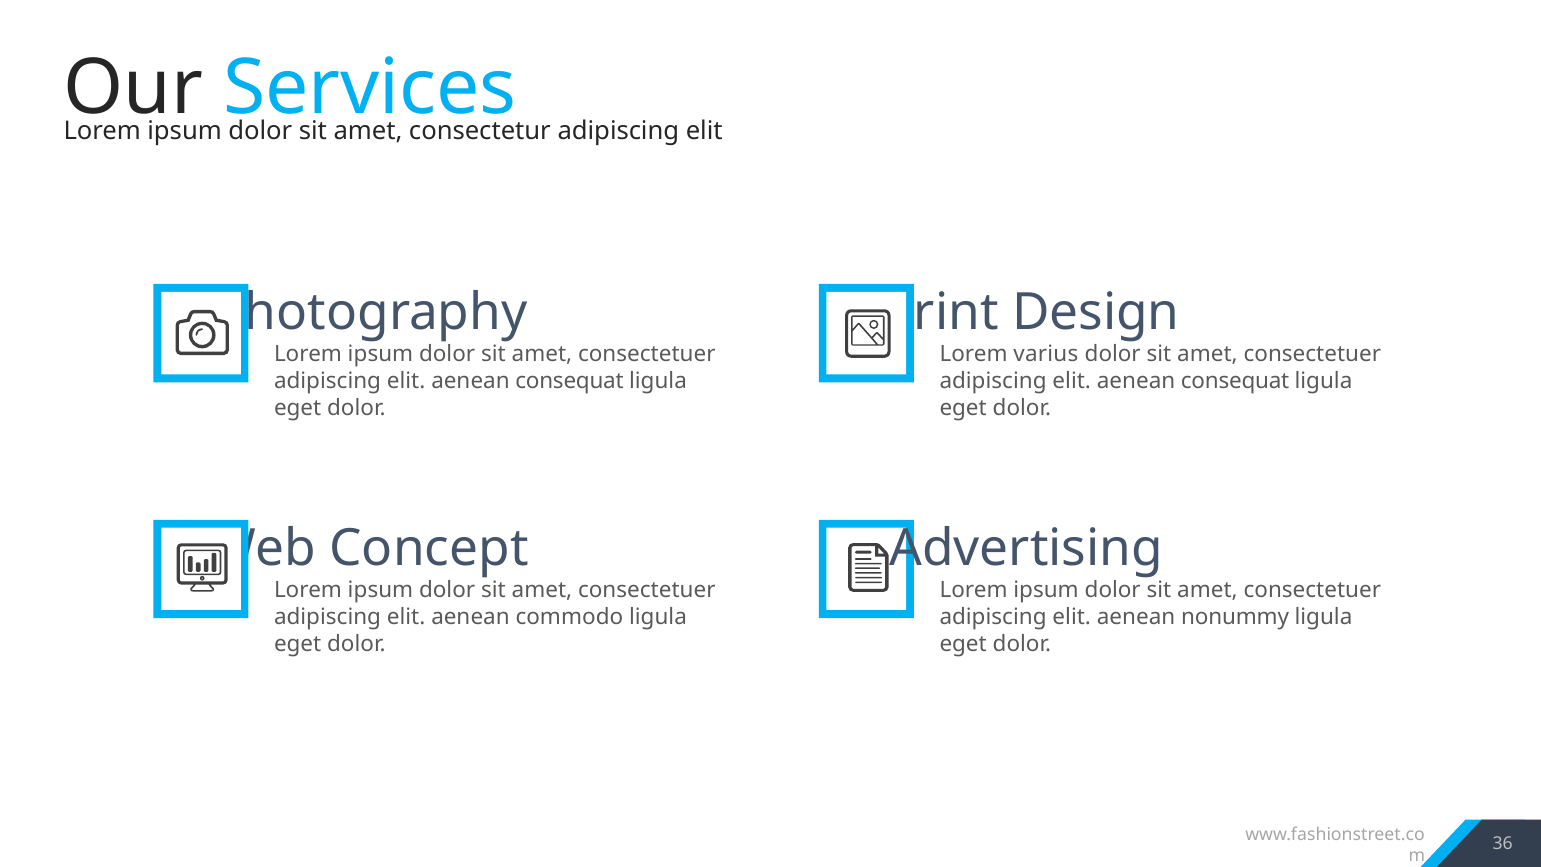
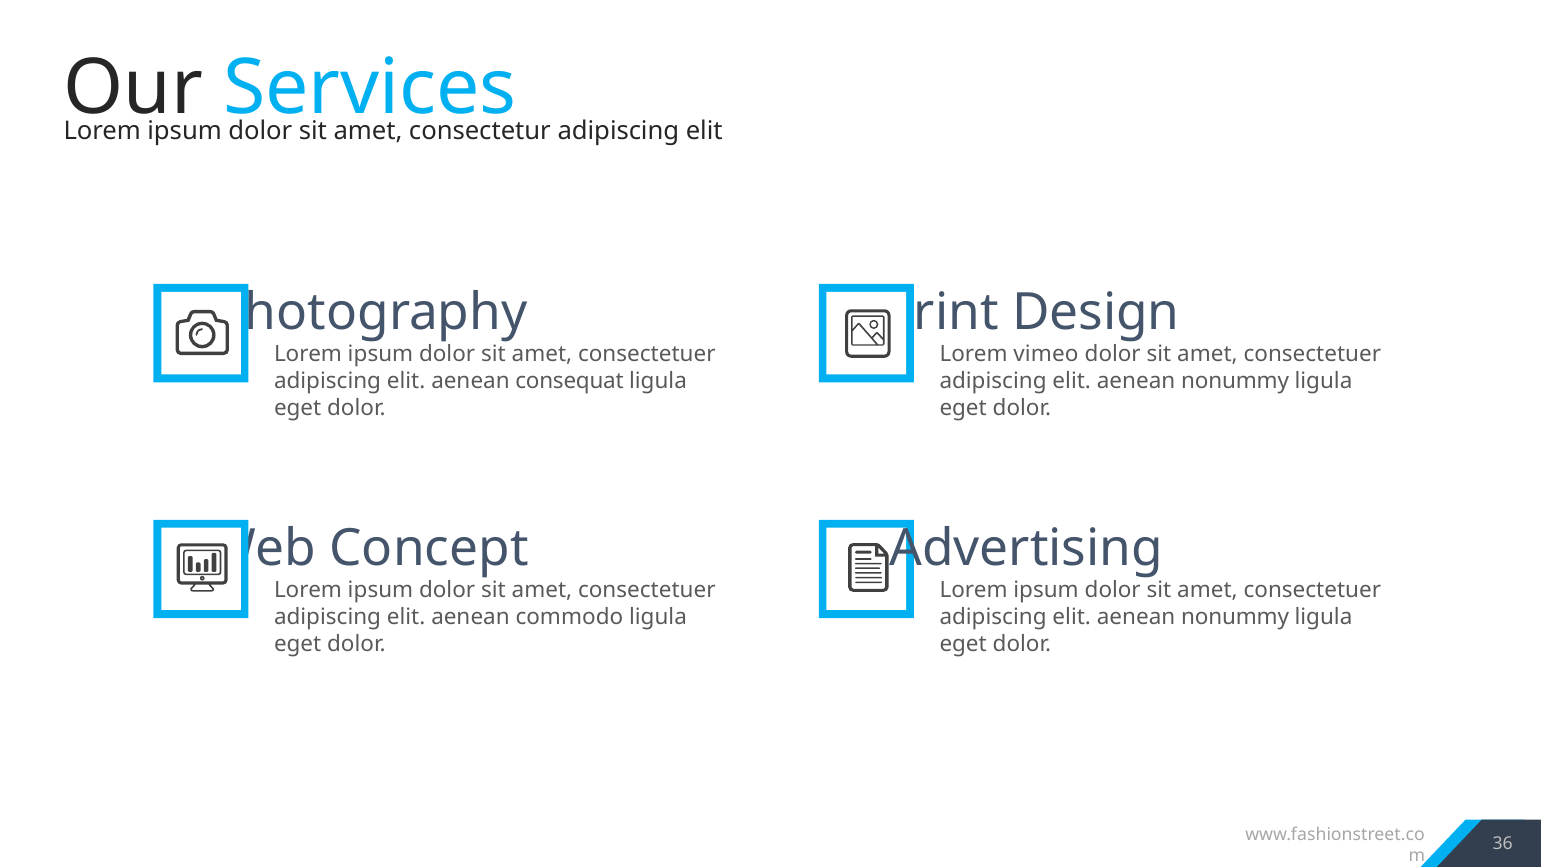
varius: varius -> vimeo
consequat at (1235, 381): consequat -> nonummy
